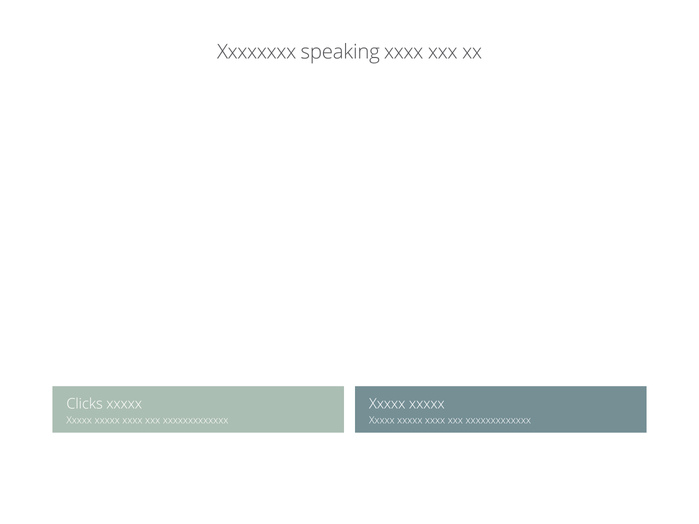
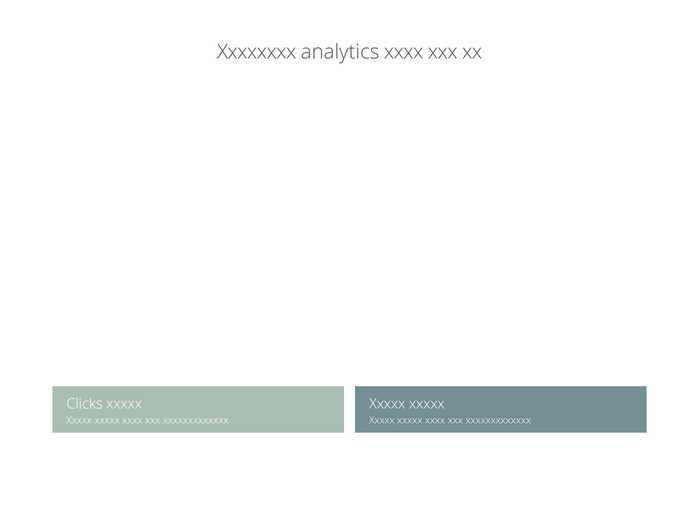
speaking: speaking -> analytics
